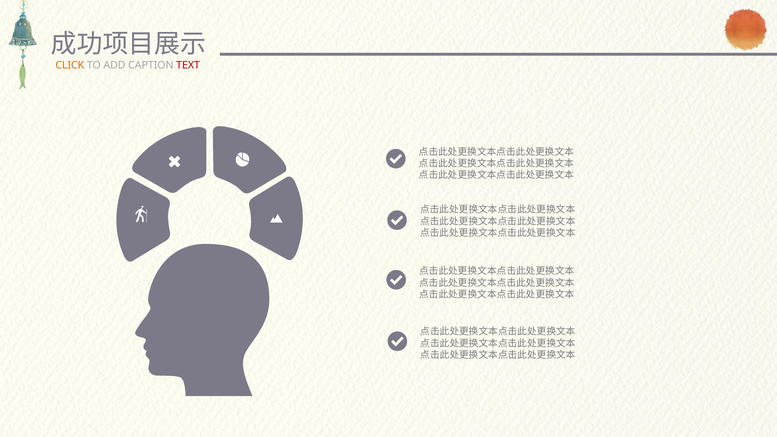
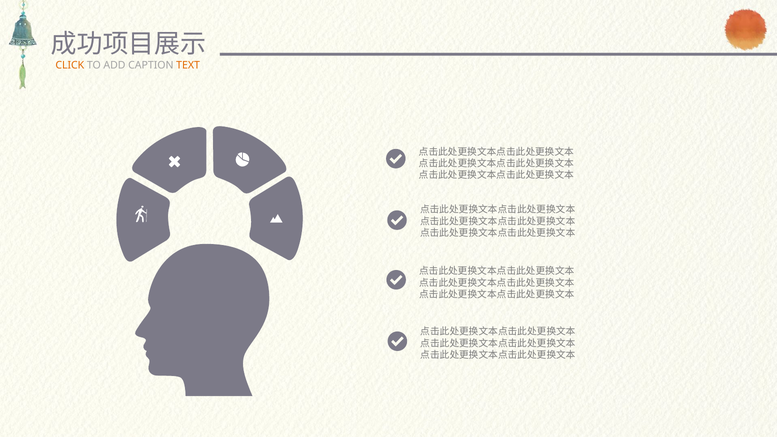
TEXT colour: red -> orange
